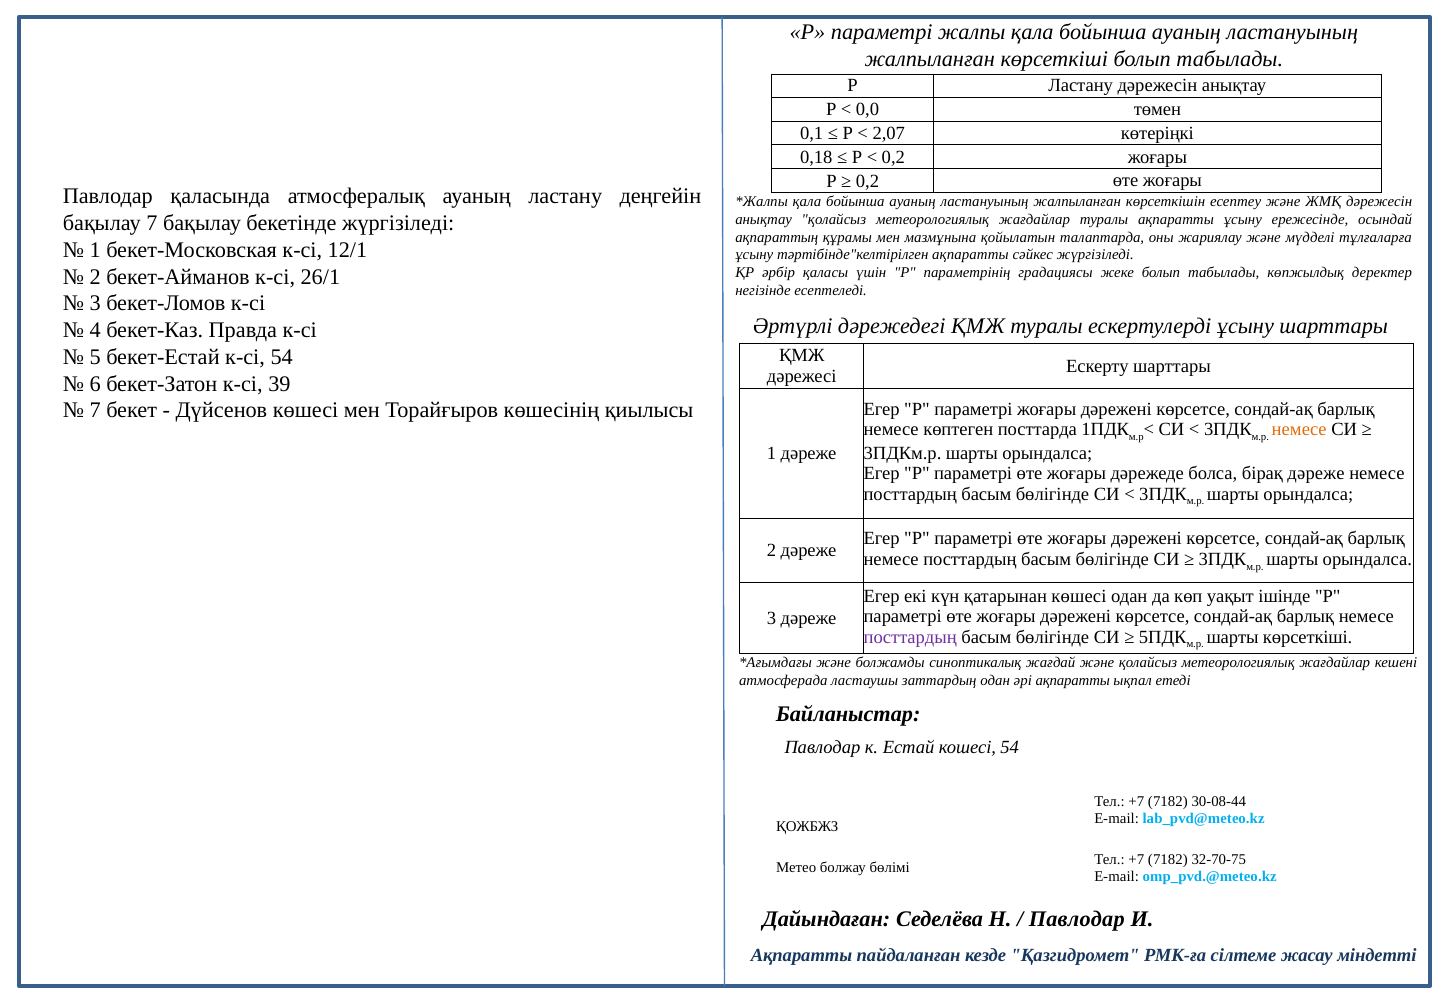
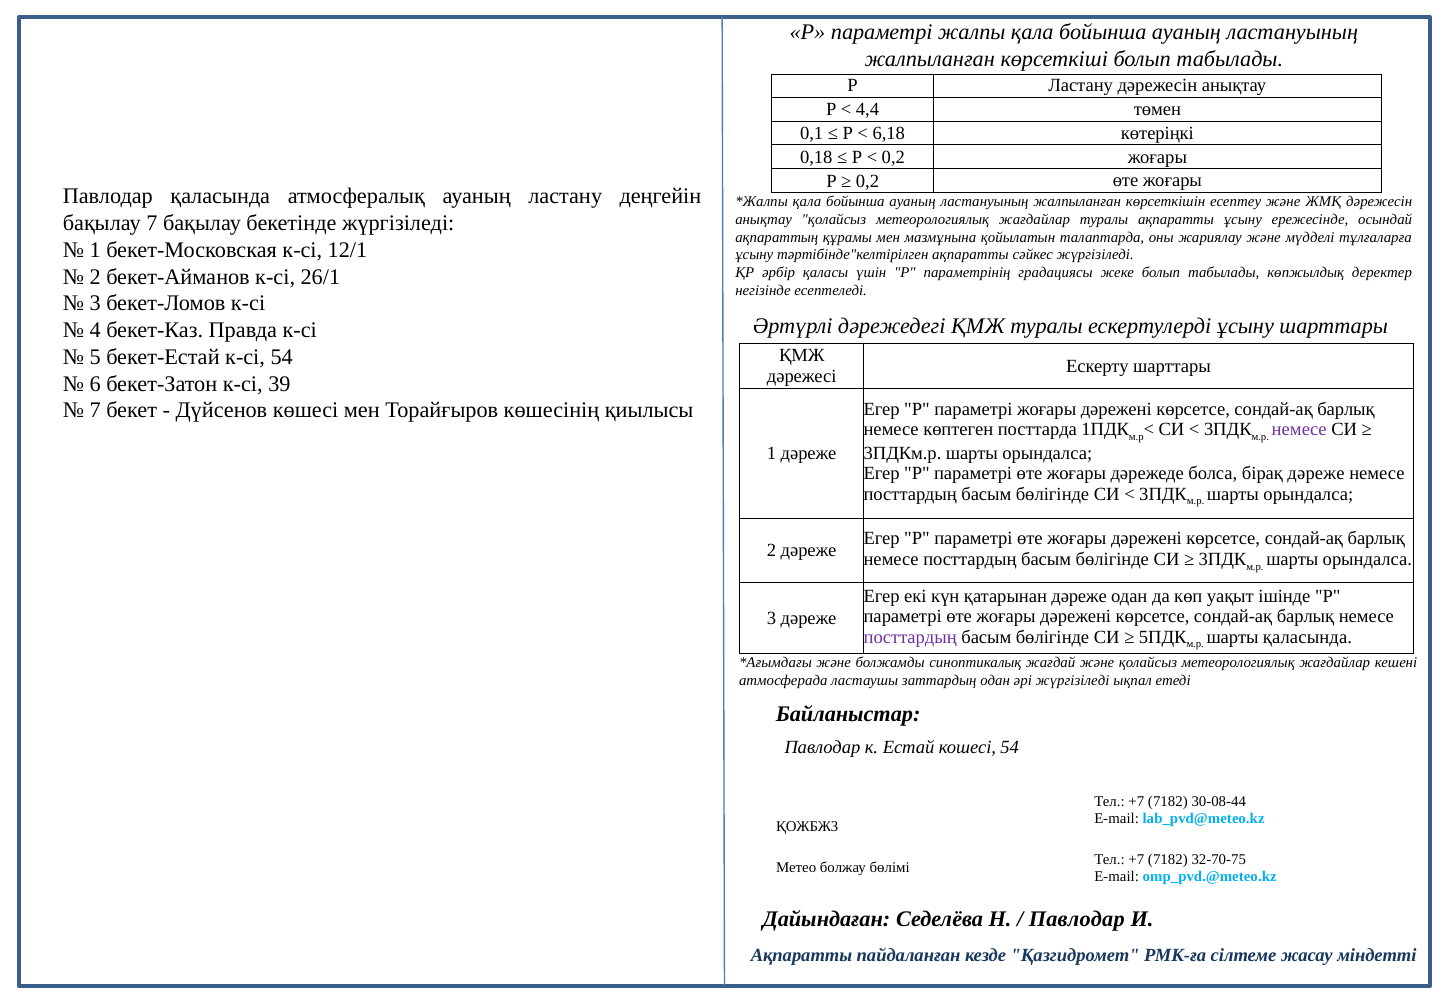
0,0: 0,0 -> 4,4
2,07: 2,07 -> 6,18
немесе at (1299, 430) colour: orange -> purple
қатарынан көшесі: көшесі -> дәреже
шарты көрсеткіші: көрсеткіші -> қаласында
әрі ақпаратты: ақпаратты -> жүргізіледі
